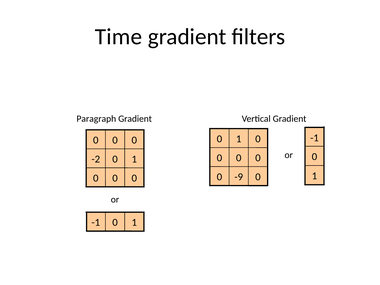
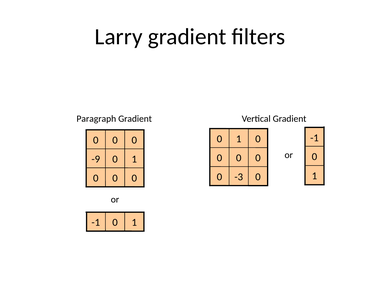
Time: Time -> Larry
-2: -2 -> -9
-9: -9 -> -3
